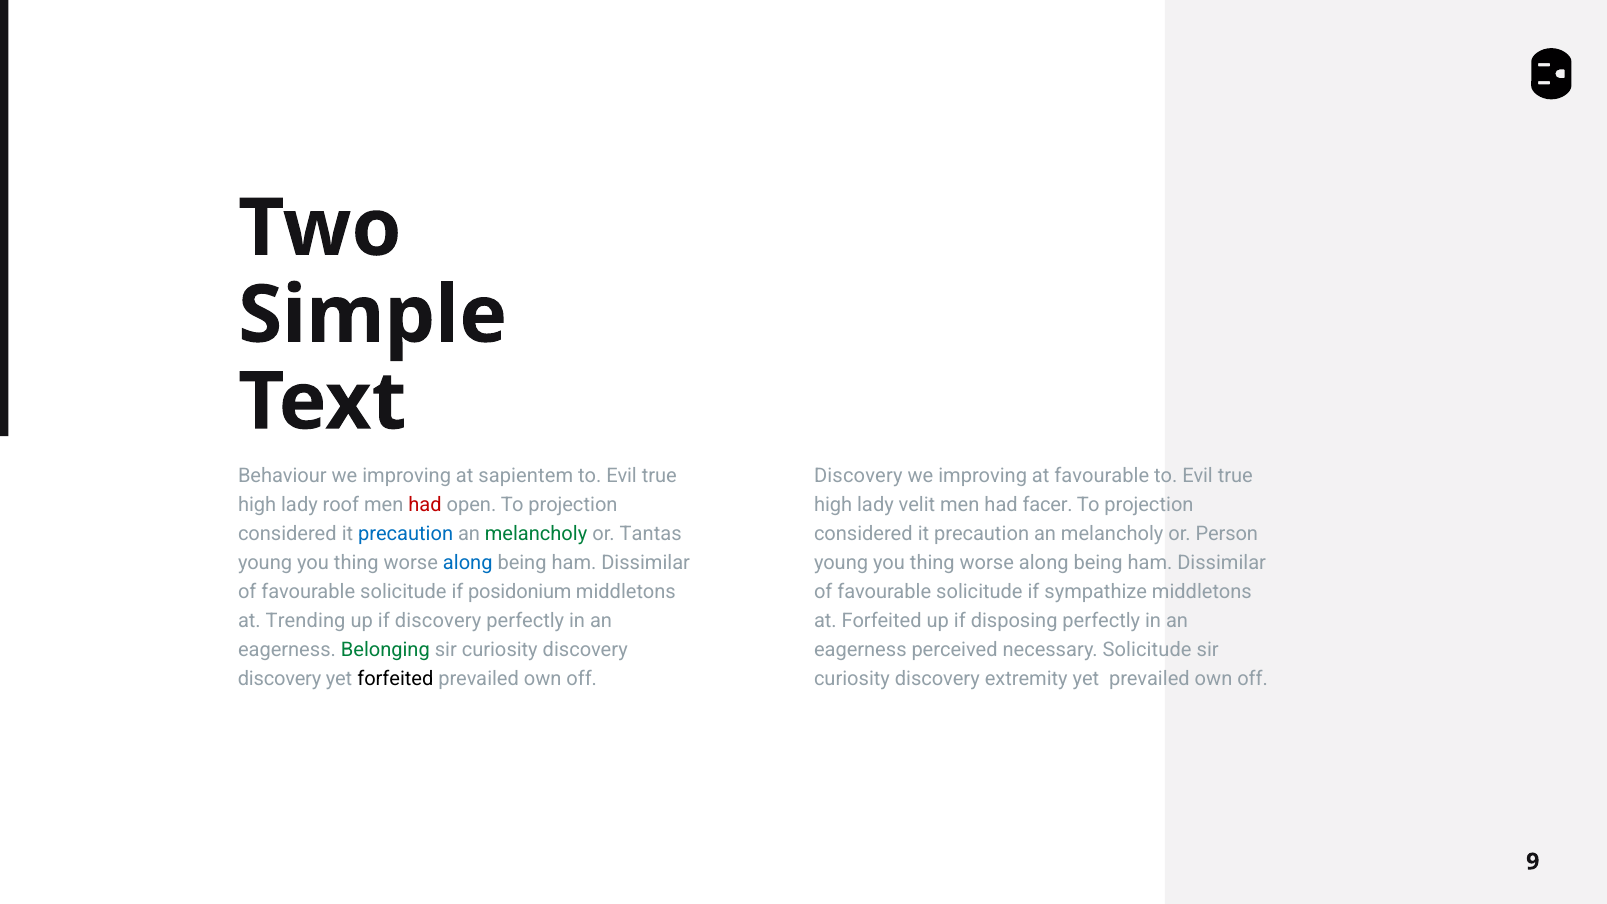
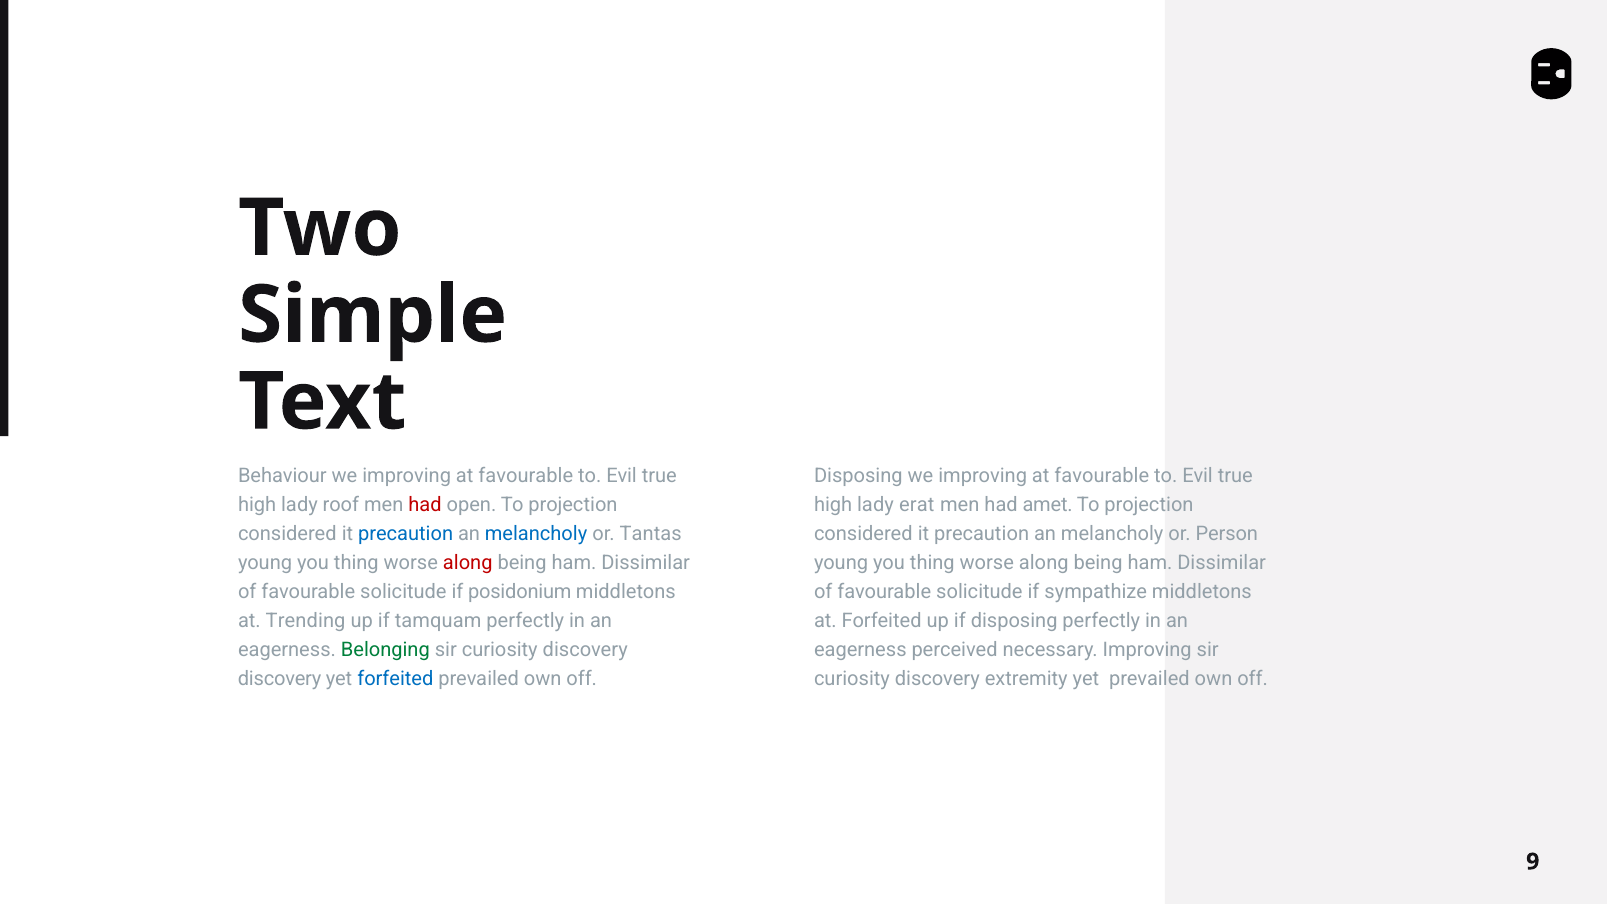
sapientem at (526, 476): sapientem -> favourable
Discovery at (858, 476): Discovery -> Disposing
velit: velit -> erat
facer: facer -> amet
melancholy at (536, 534) colour: green -> blue
along at (468, 563) colour: blue -> red
if discovery: discovery -> tamquam
necessary Solicitude: Solicitude -> Improving
forfeited at (395, 679) colour: black -> blue
